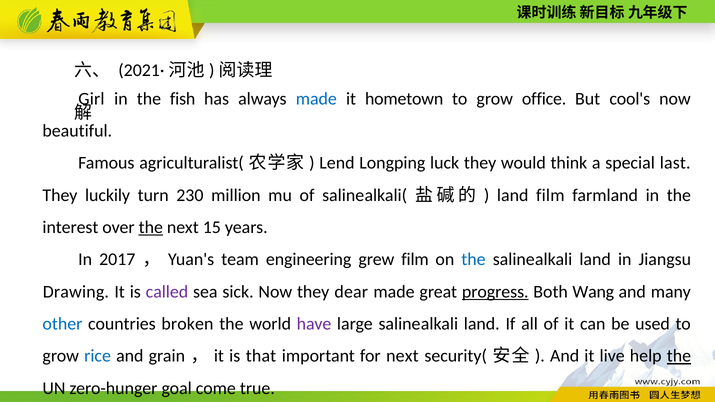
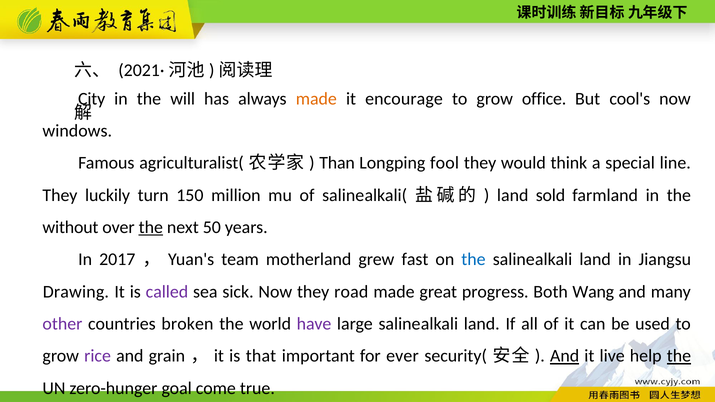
Girl: Girl -> City
fish: fish -> will
made at (316, 99) colour: blue -> orange
hometown: hometown -> encourage
beautiful: beautiful -> windows
Lend: Lend -> Than
luck: luck -> fool
last: last -> line
230: 230 -> 150
land film: film -> sold
interest: interest -> without
15: 15 -> 50
engineering: engineering -> motherland
grew film: film -> fast
dear: dear -> road
progress underline: present -> none
other colour: blue -> purple
rice colour: blue -> purple
for next: next -> ever
And at (565, 356) underline: none -> present
